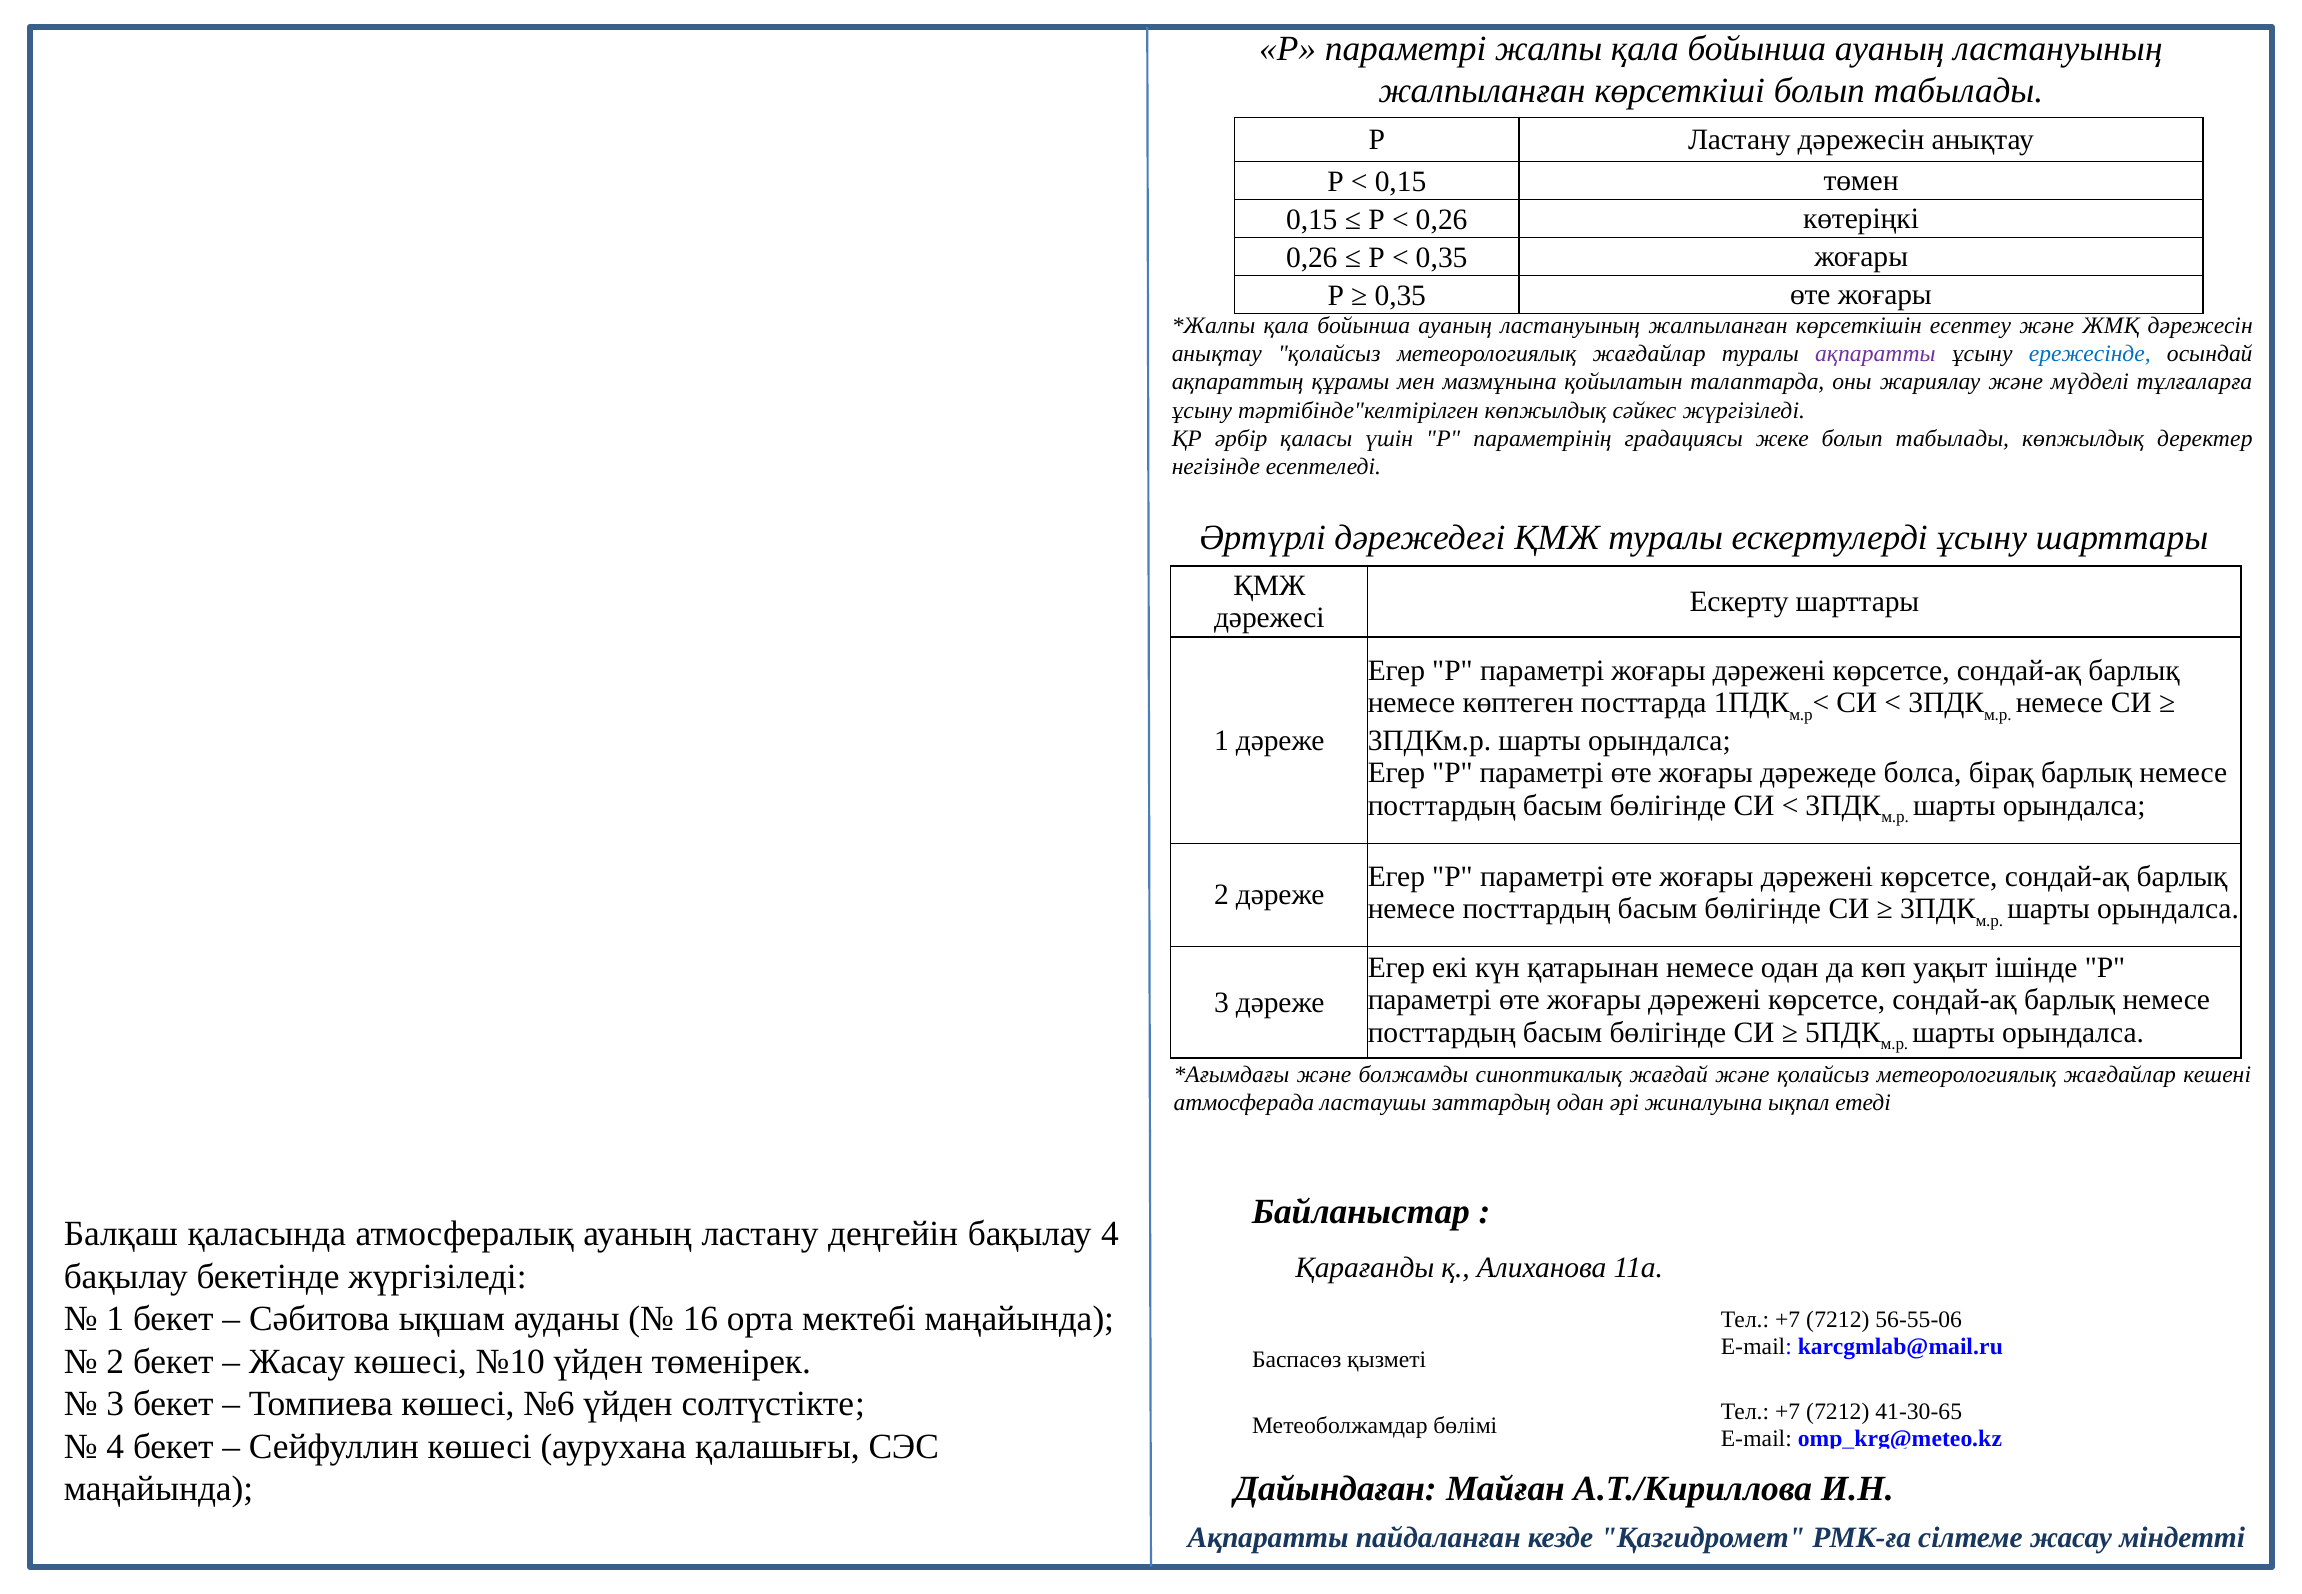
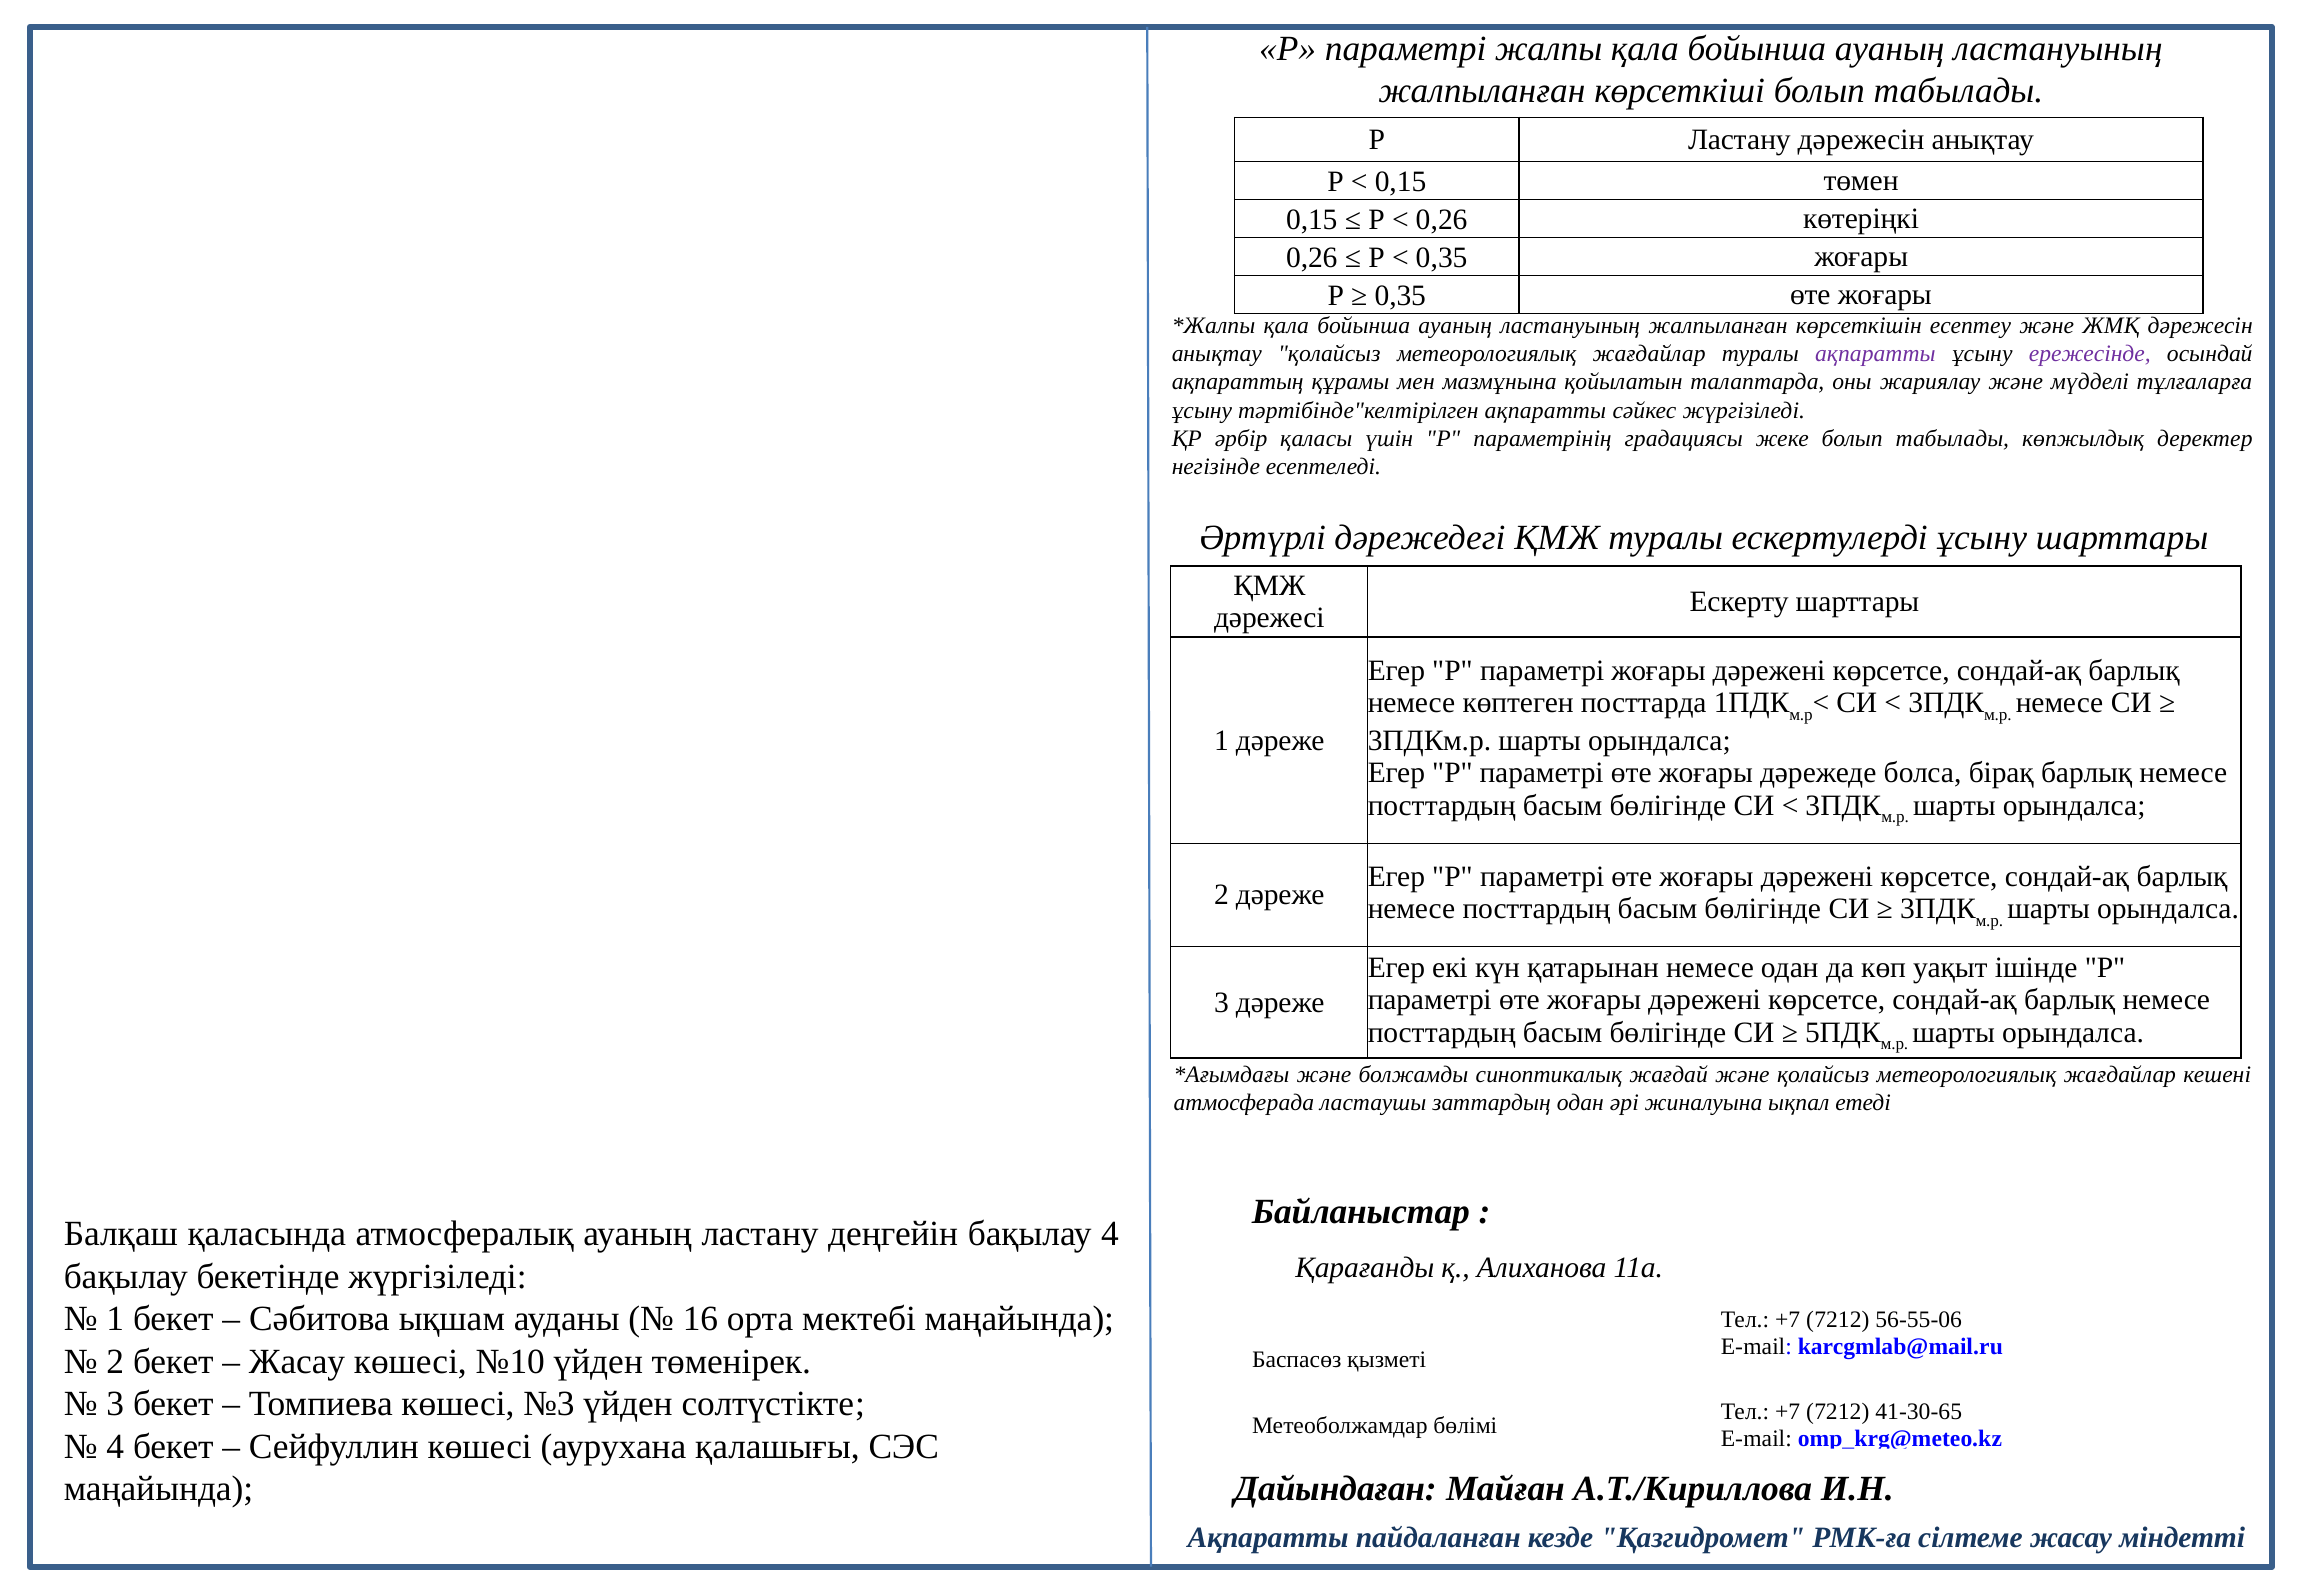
ережесінде colour: blue -> purple
тәртібінде"келтірілген көпжылдық: көпжылдық -> ақпаратты
№6: №6 -> №3
